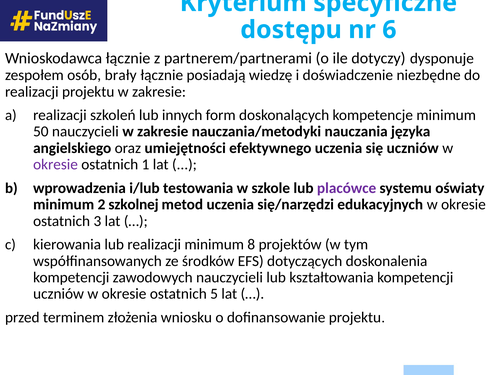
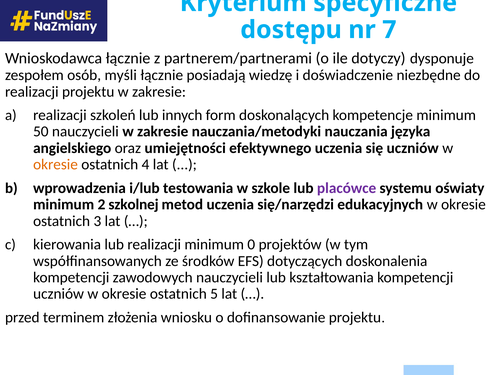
6: 6 -> 7
brały: brały -> myśli
okresie at (55, 165) colour: purple -> orange
1: 1 -> 4
8: 8 -> 0
